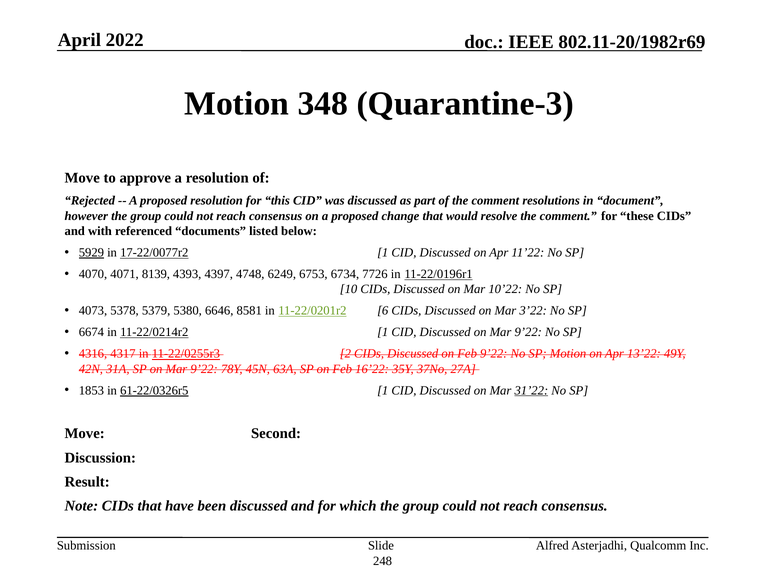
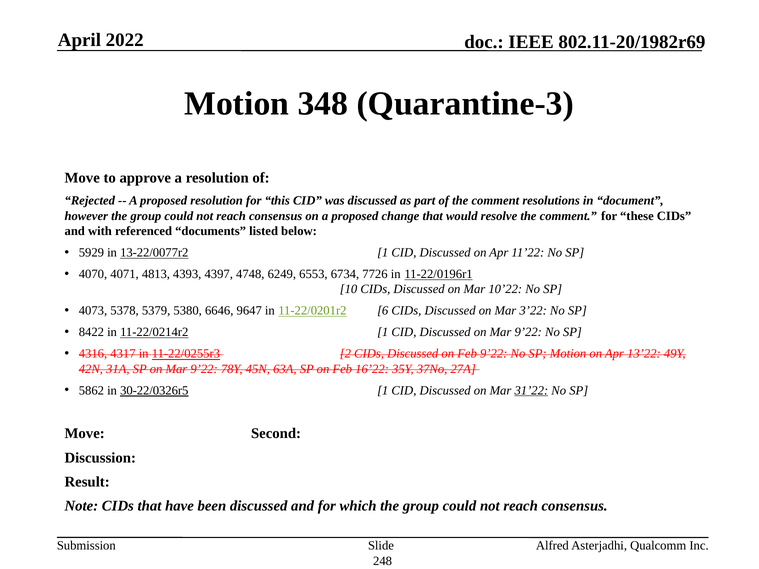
5929 underline: present -> none
17-22/0077r2: 17-22/0077r2 -> 13-22/0077r2
8139: 8139 -> 4813
6753: 6753 -> 6553
8581: 8581 -> 9647
6674: 6674 -> 8422
1853: 1853 -> 5862
61-22/0326r5: 61-22/0326r5 -> 30-22/0326r5
